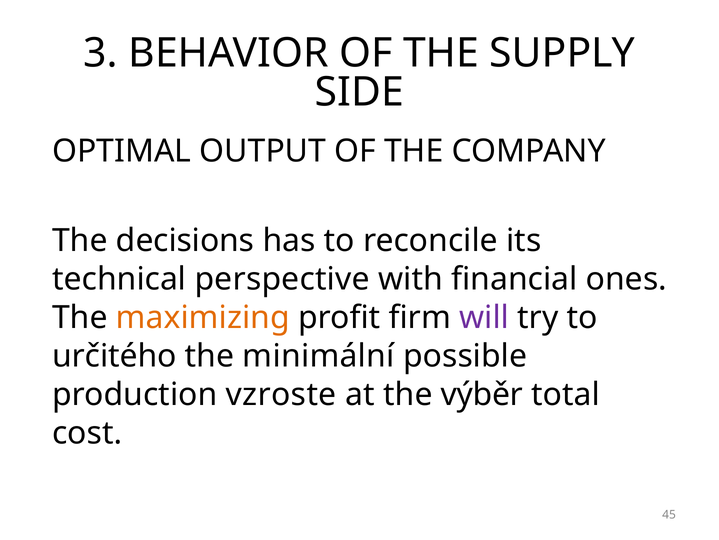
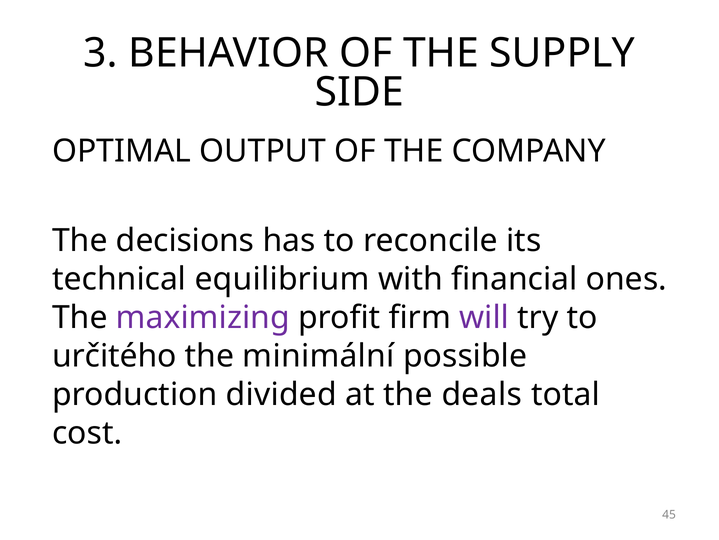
perspective: perspective -> equilibrium
maximizing colour: orange -> purple
vzroste: vzroste -> divided
výběr: výběr -> deals
